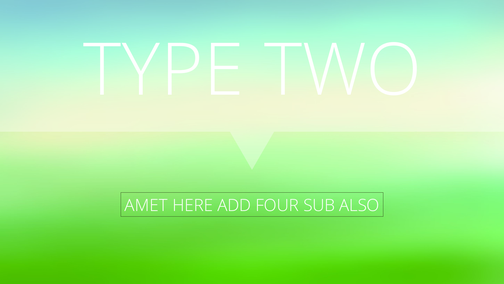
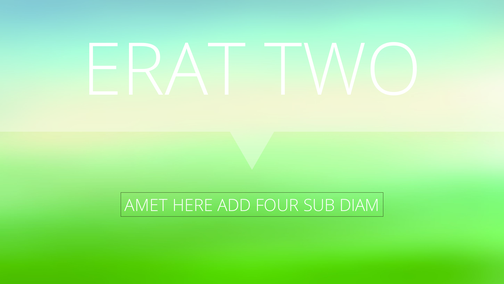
TYPE: TYPE -> ERAT
ALSO: ALSO -> DIAM
